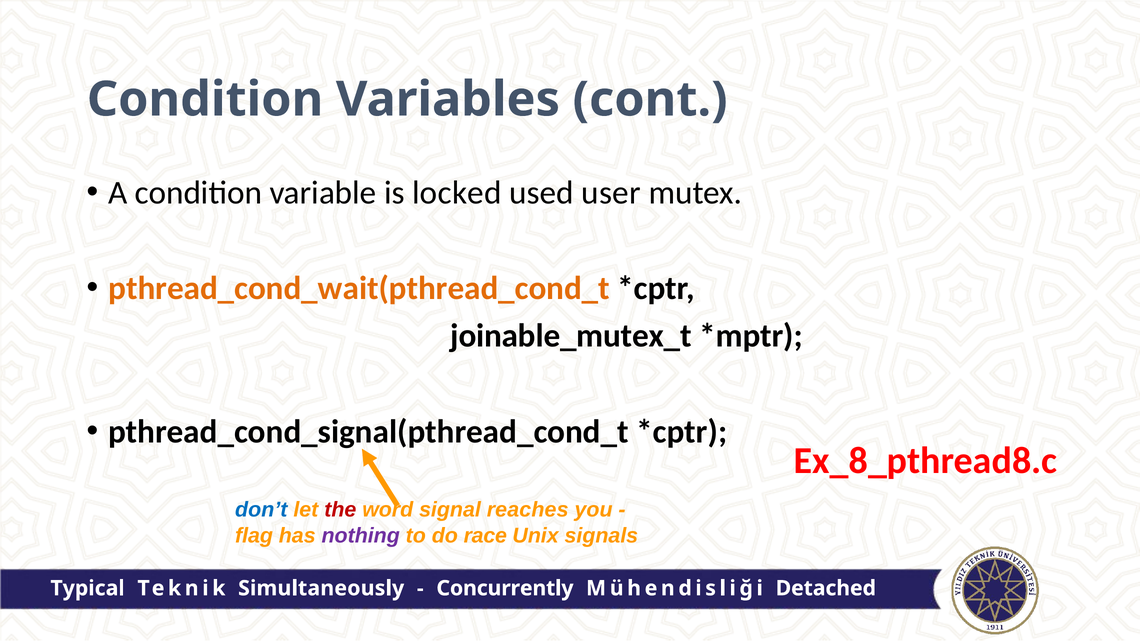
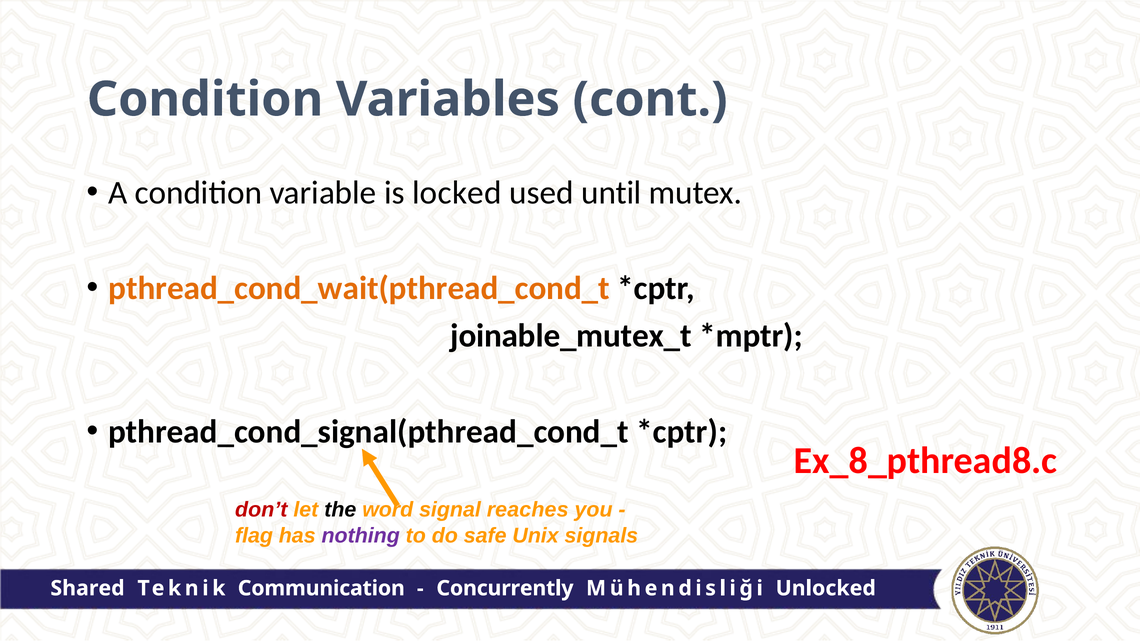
user: user -> until
don’t colour: blue -> red
the colour: red -> black
race: race -> safe
Typical: Typical -> Shared
Simultaneously: Simultaneously -> Communication
Detached: Detached -> Unlocked
